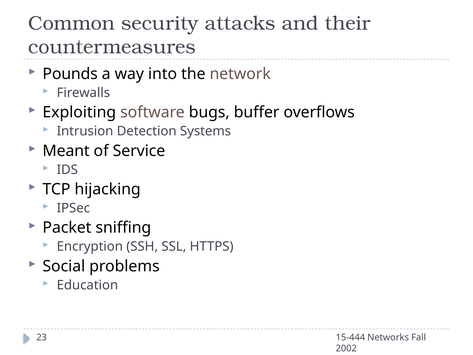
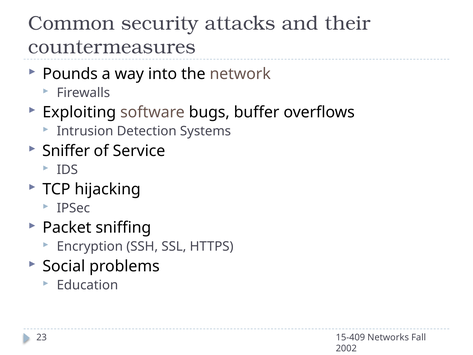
Meant: Meant -> Sniffer
15-444: 15-444 -> 15-409
